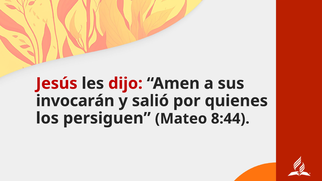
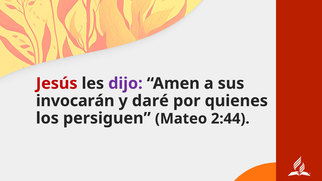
dijo colour: red -> purple
salió: salió -> daré
8:44: 8:44 -> 2:44
